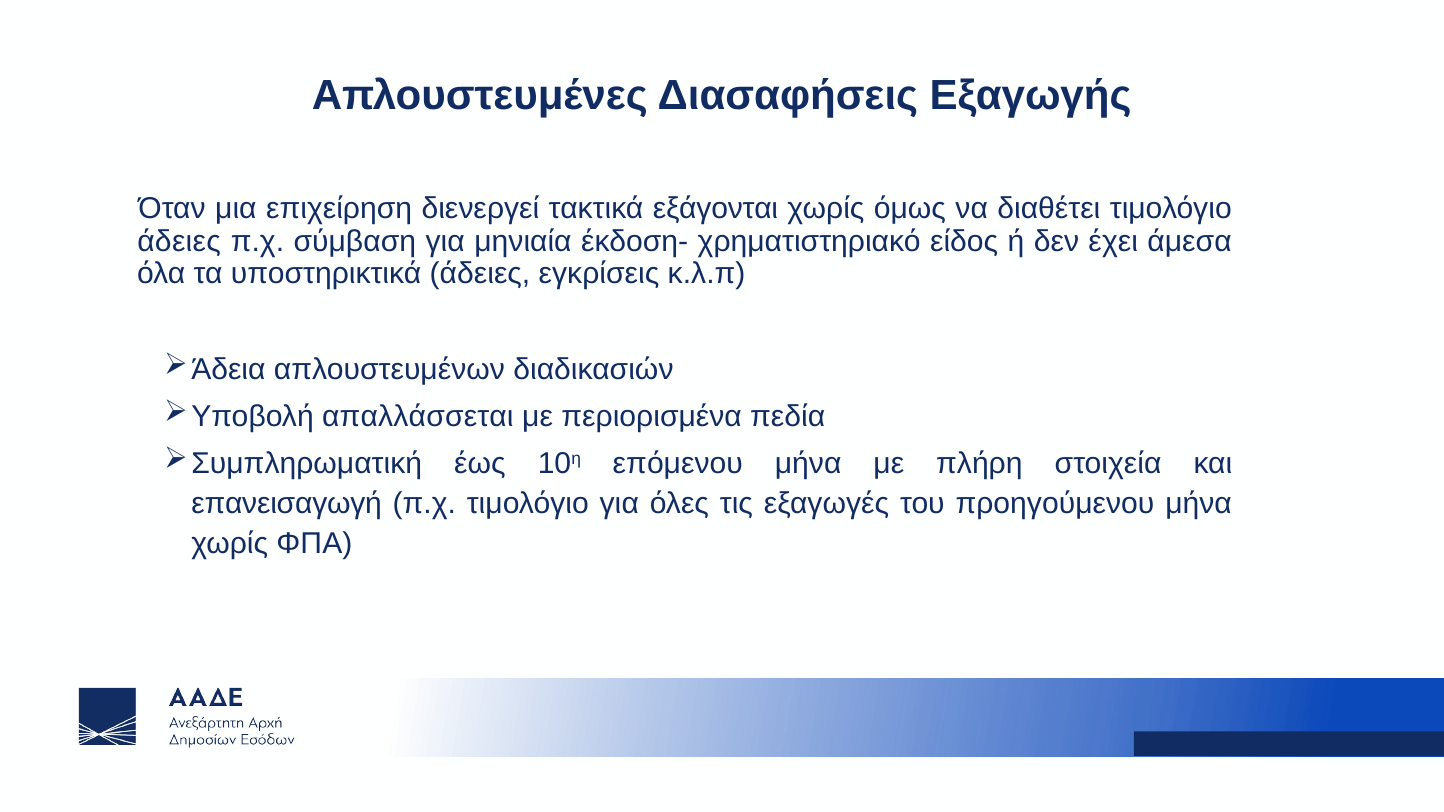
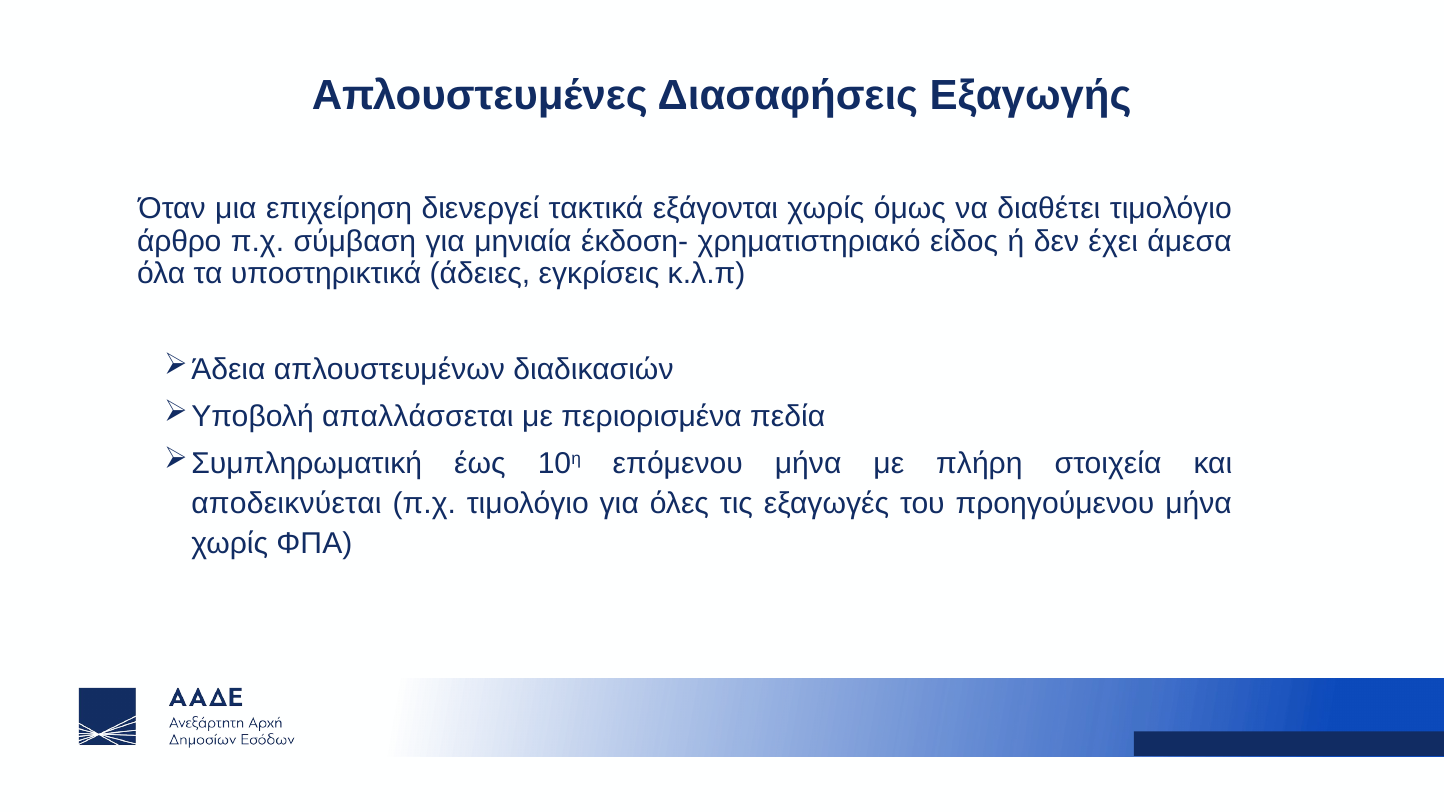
άδειες at (179, 242): άδειες -> άρθρο
επανεισαγωγή: επανεισαγωγή -> αποδεικνύεται
